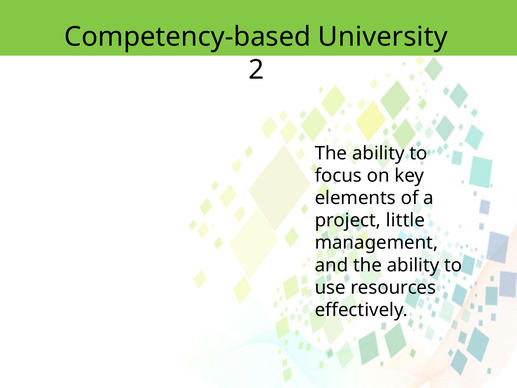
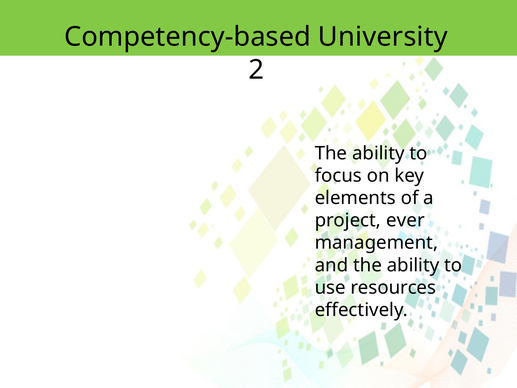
little: little -> ever
